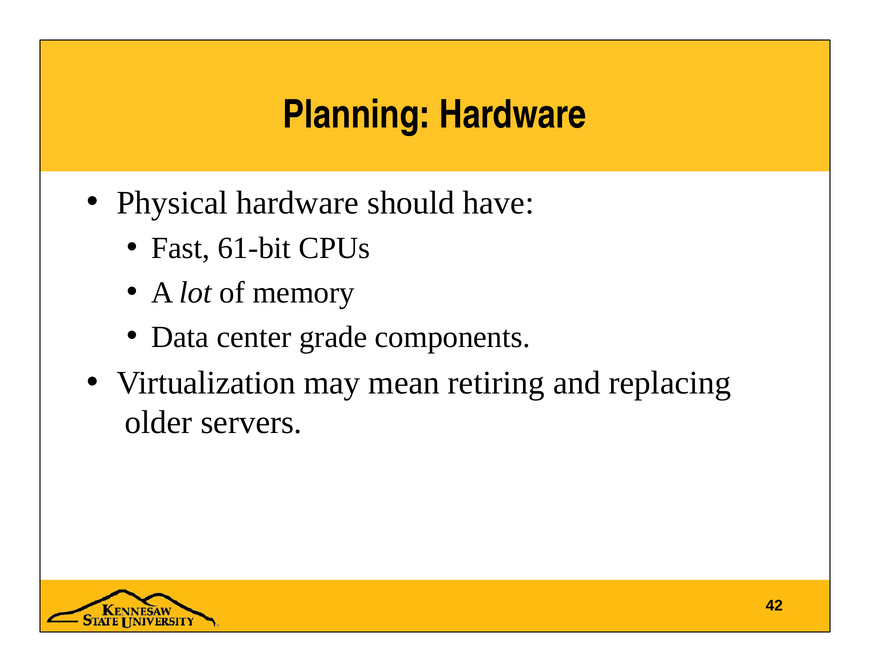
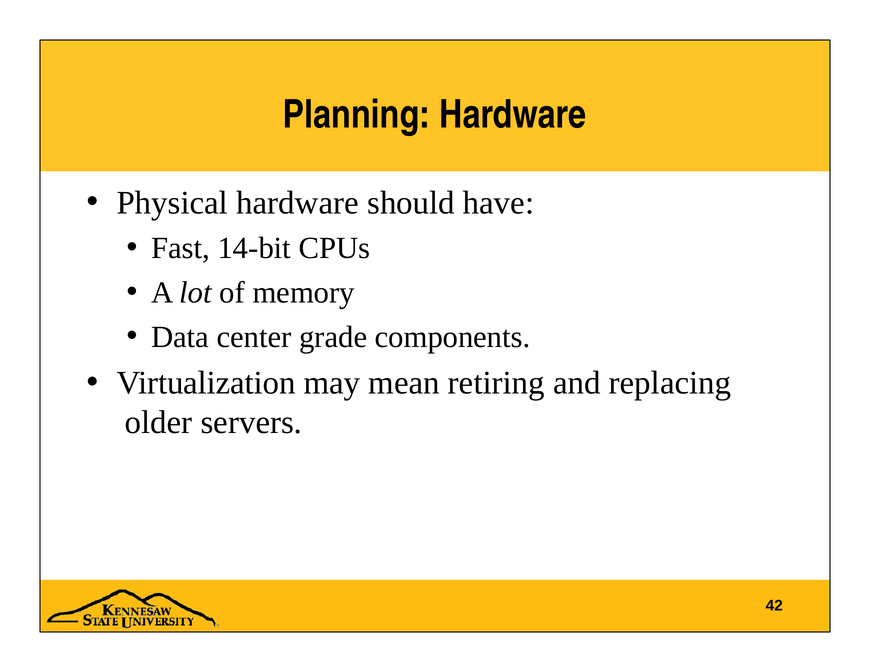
61-bit: 61-bit -> 14-bit
